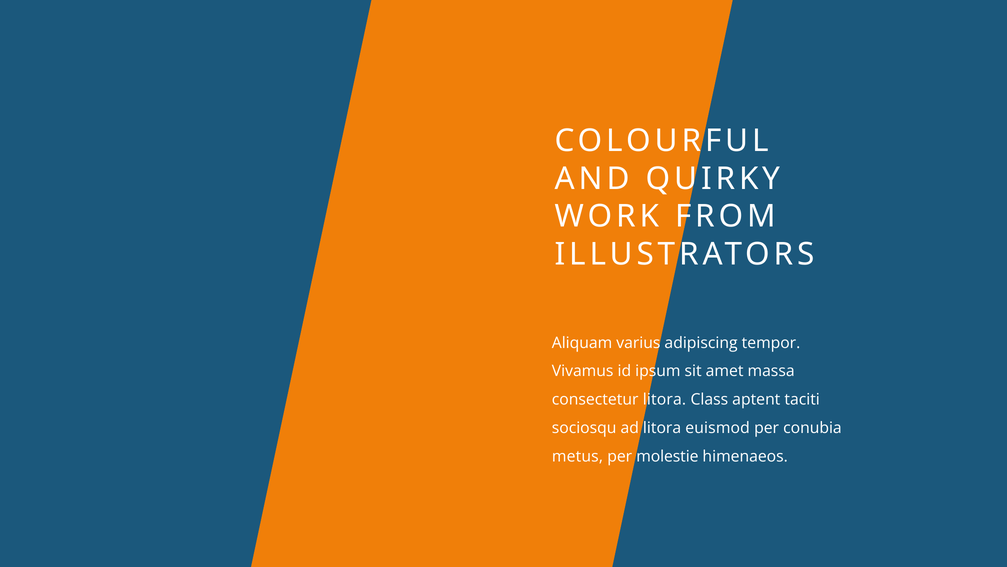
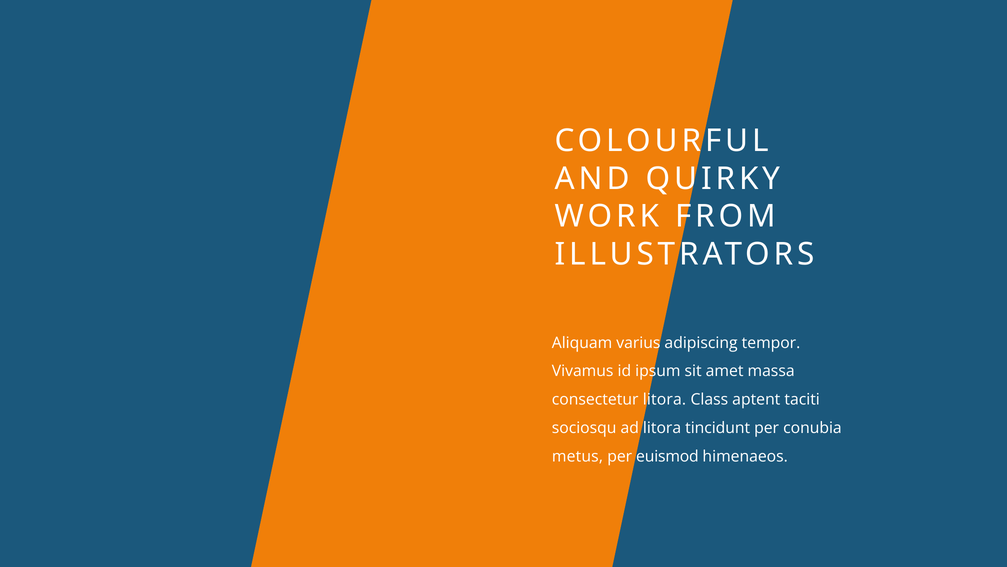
euismod: euismod -> tincidunt
molestie: molestie -> euismod
